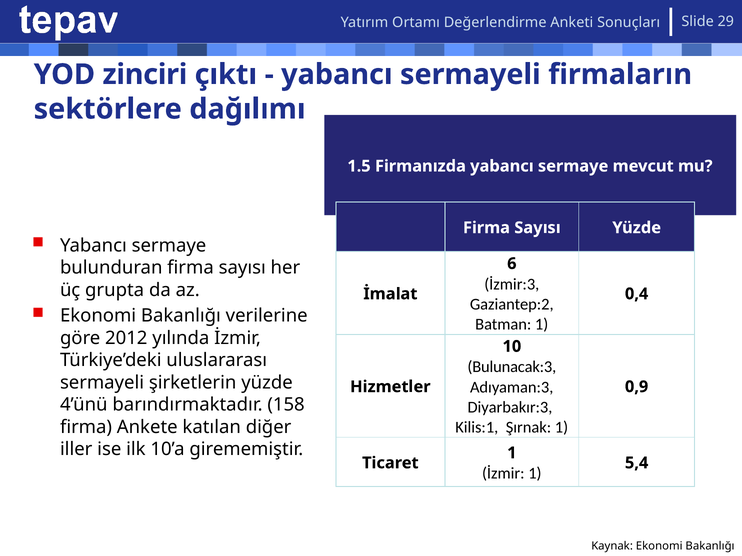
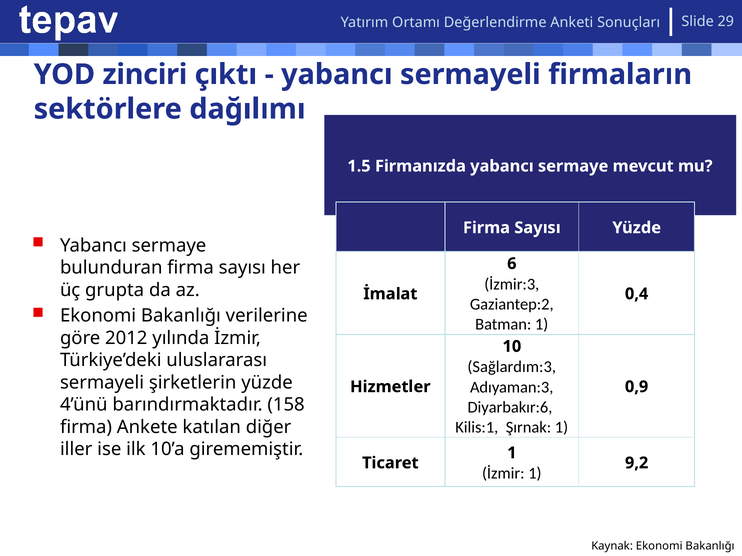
Bulunacak:3: Bulunacak:3 -> Sağlardım:3
Diyarbakır:3: Diyarbakır:3 -> Diyarbakır:6
5,4: 5,4 -> 9,2
